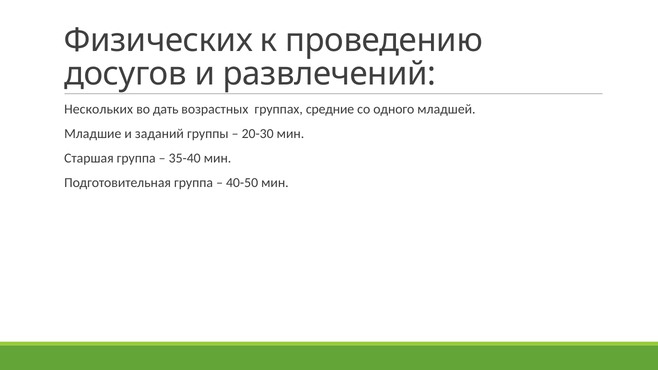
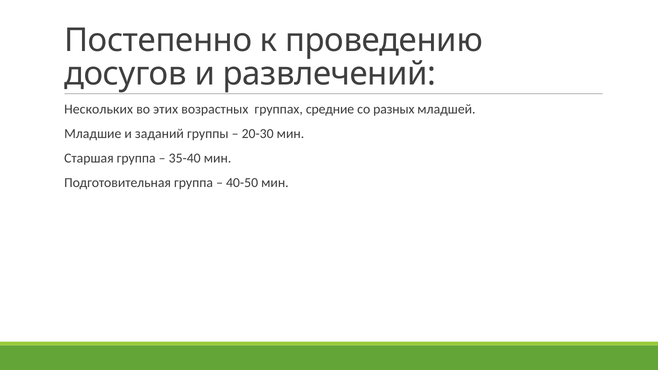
Физических: Физических -> Постепенно
дать: дать -> этих
одного: одного -> разных
